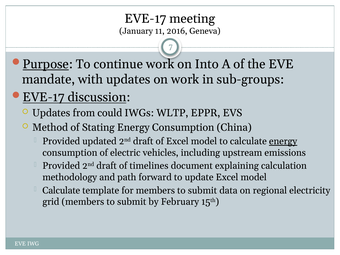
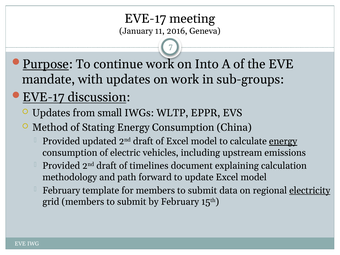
could: could -> small
Calculate at (61, 190): Calculate -> February
electricity underline: none -> present
